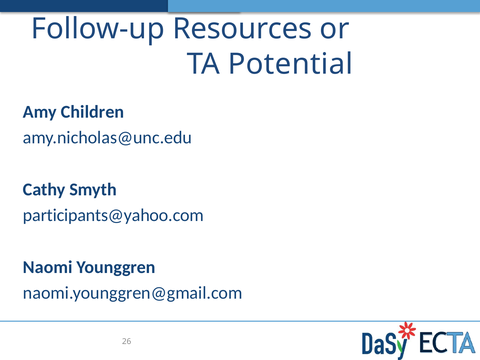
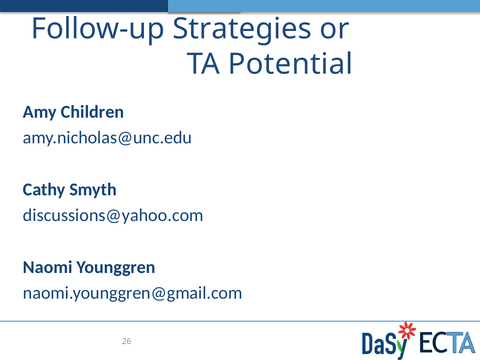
Resources: Resources -> Strategies
participants@yahoo.com: participants@yahoo.com -> discussions@yahoo.com
